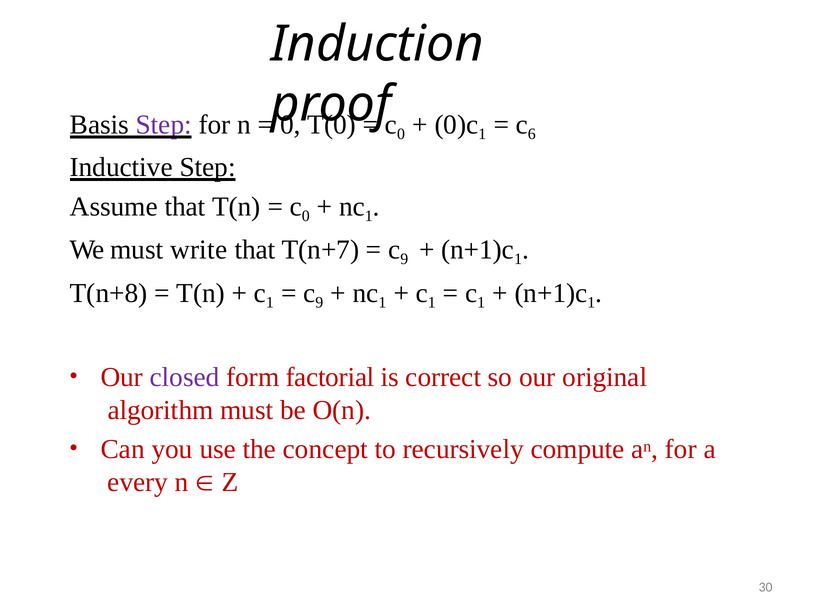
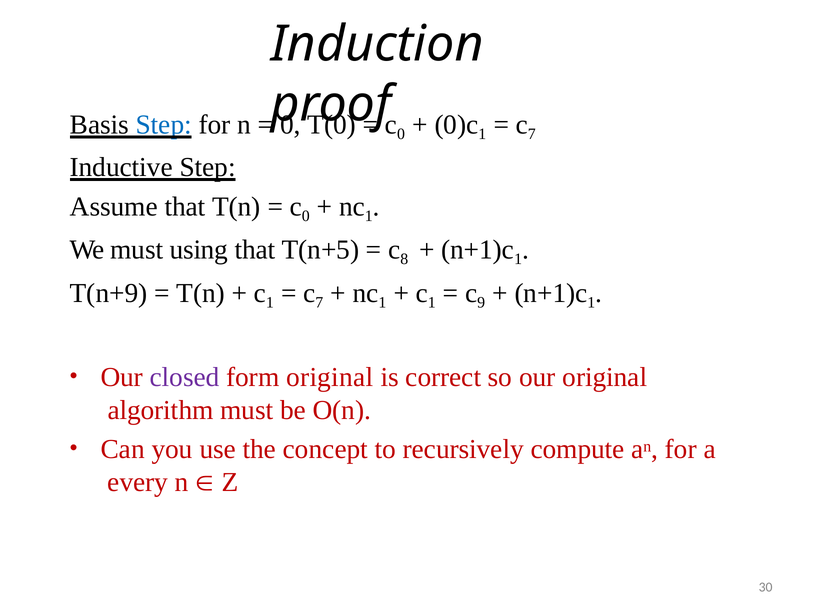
Step at (164, 125) colour: purple -> blue
6 at (532, 134): 6 -> 7
write: write -> using
T(n+7: T(n+7 -> T(n+5
9 at (404, 259): 9 -> 8
T(n+8: T(n+8 -> T(n+9
9 at (319, 303): 9 -> 7
1 at (481, 303): 1 -> 9
form factorial: factorial -> original
